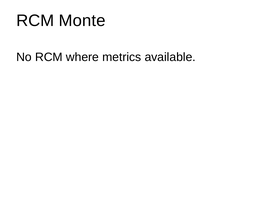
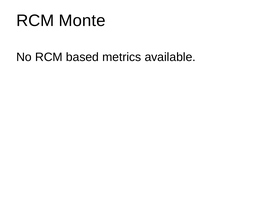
where: where -> based
